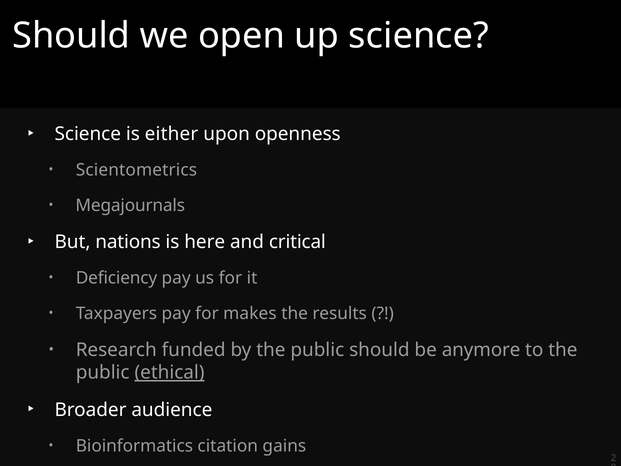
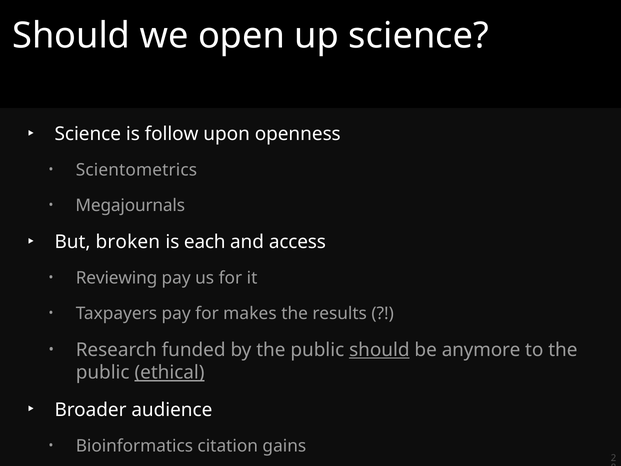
either: either -> follow
nations: nations -> broken
here: here -> each
critical: critical -> access
Deficiency: Deficiency -> Reviewing
should at (379, 350) underline: none -> present
